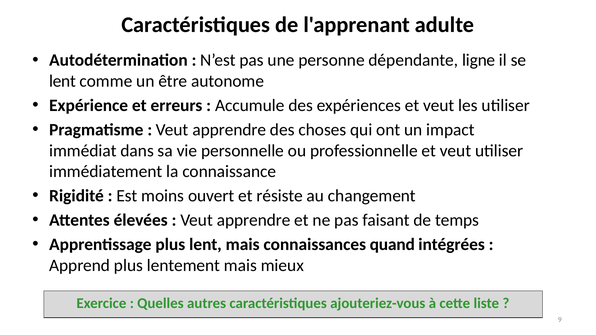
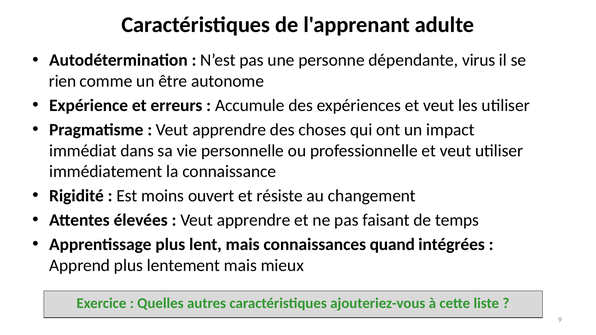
ligne: ligne -> virus
lent at (63, 81): lent -> rien
